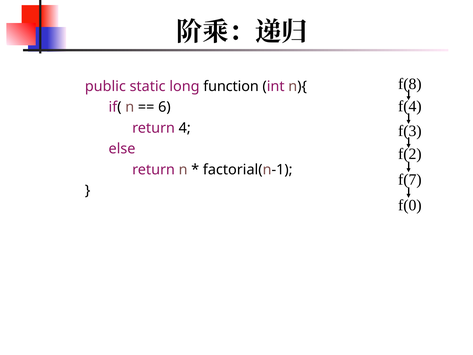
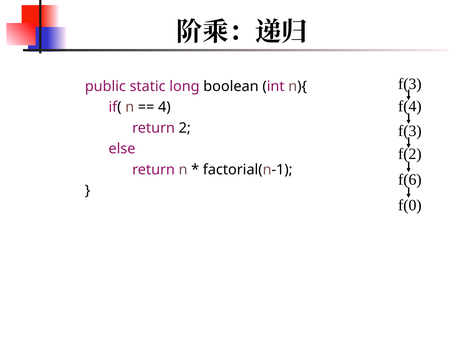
f(8 at (410, 84): f(8 -> f(3
function: function -> boolean
6: 6 -> 4
4: 4 -> 2
f(7: f(7 -> f(6
